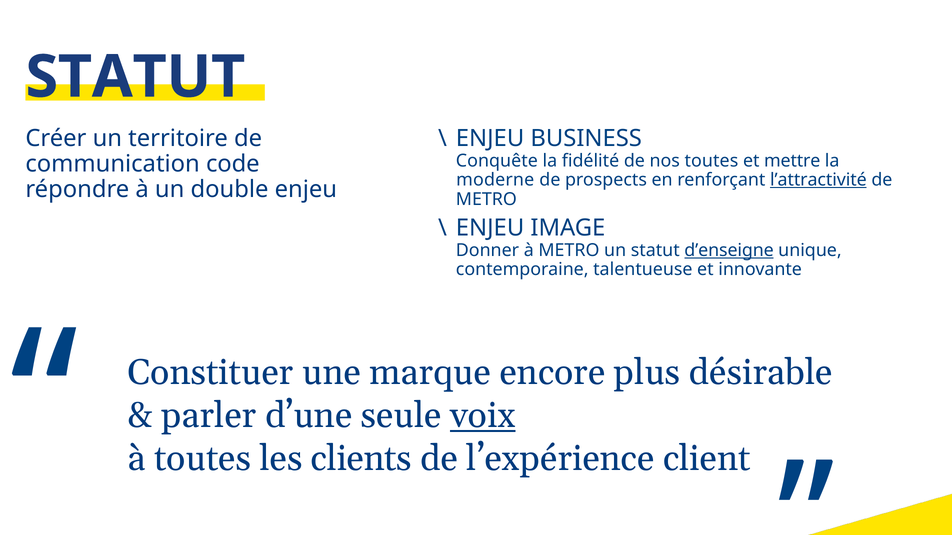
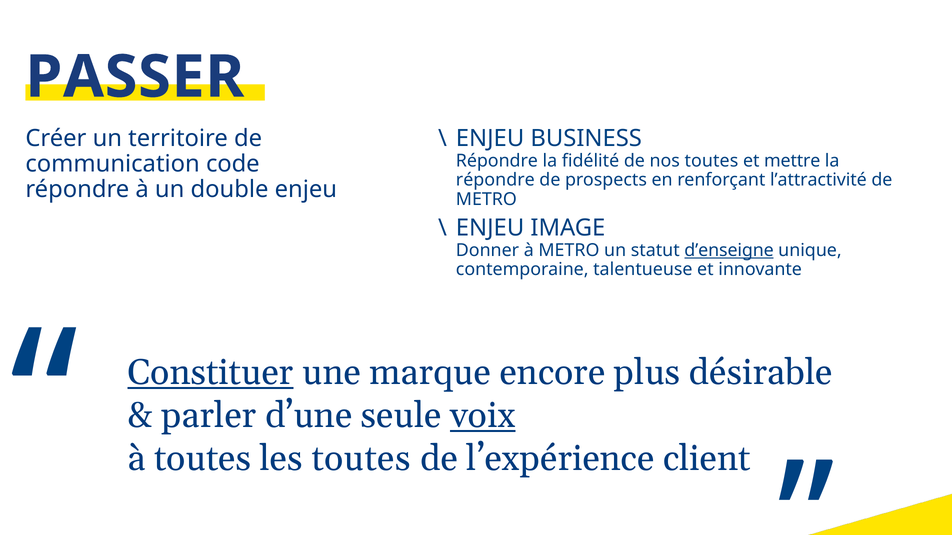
STATUT at (135, 77): STATUT -> PASSER
Conquête at (497, 161): Conquête -> Répondre
moderne at (495, 180): moderne -> répondre
l’attractivité underline: present -> none
Constituer underline: none -> present
les clients: clients -> toutes
